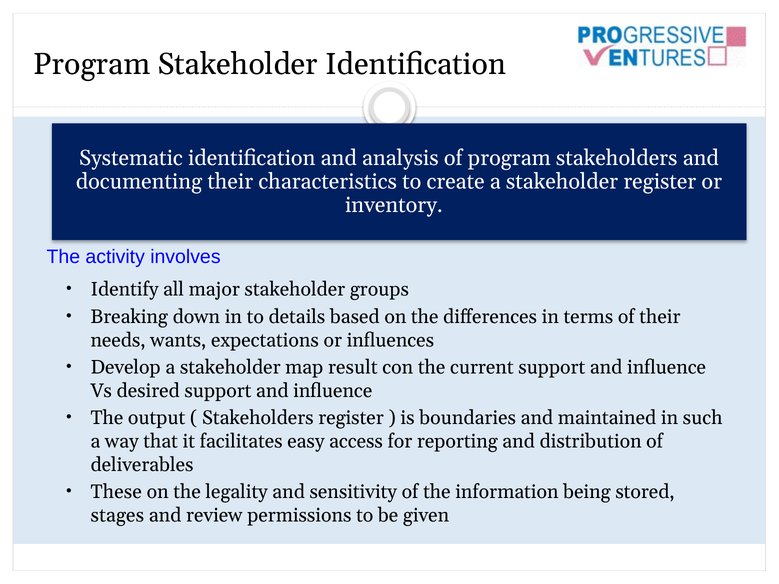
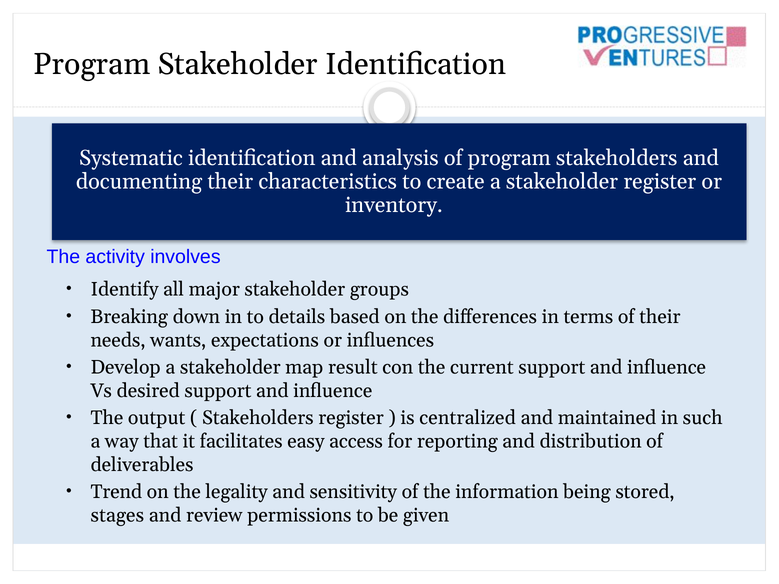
boundaries: boundaries -> centralized
These: These -> Trend
